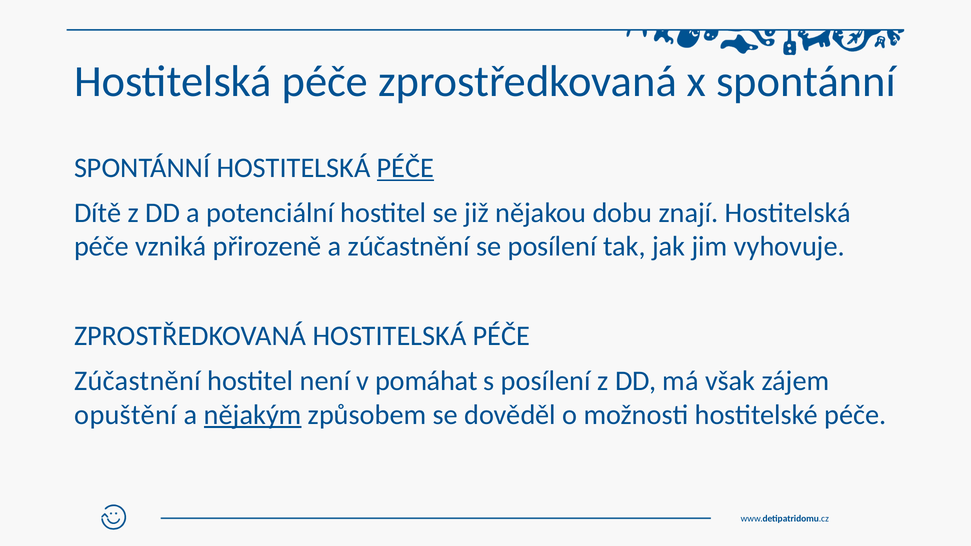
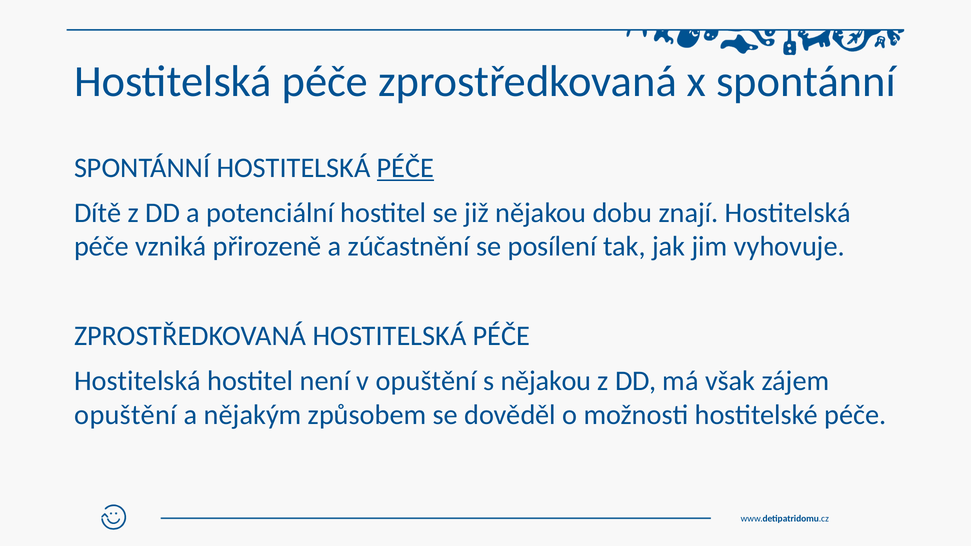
Zúčastnění at (137, 381): Zúčastnění -> Hostitelská
v pomáhat: pomáhat -> opuštění
s posílení: posílení -> nějakou
nějakým underline: present -> none
